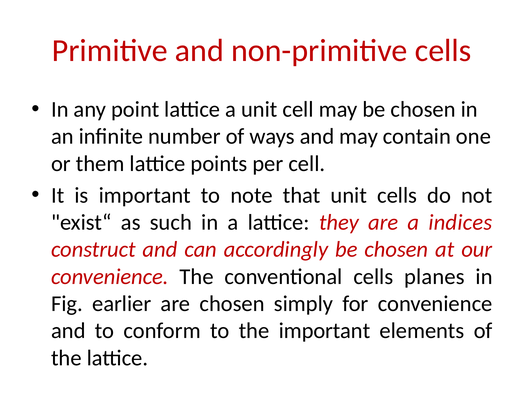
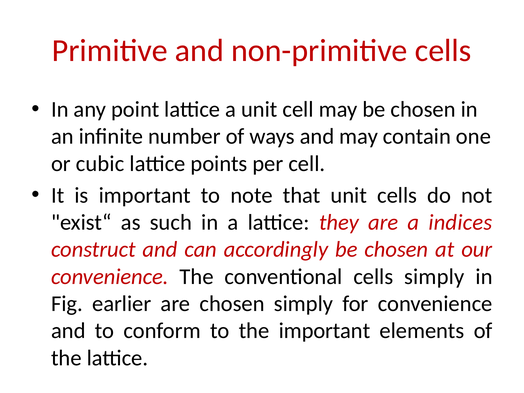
them: them -> cubic
cells planes: planes -> simply
